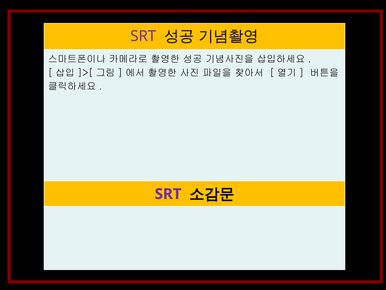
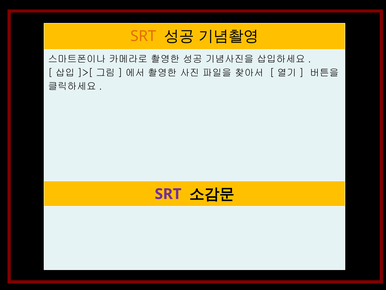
SRT at (143, 36) colour: purple -> orange
